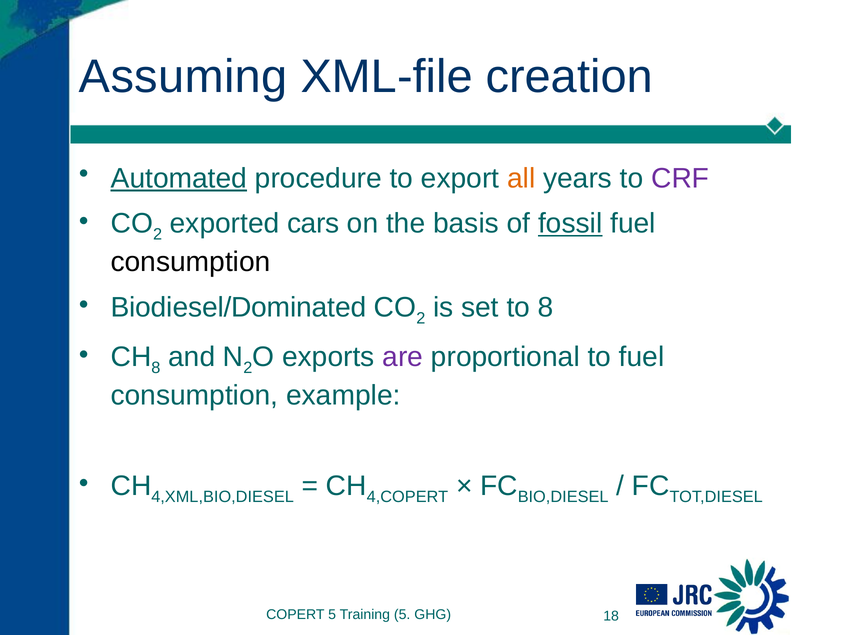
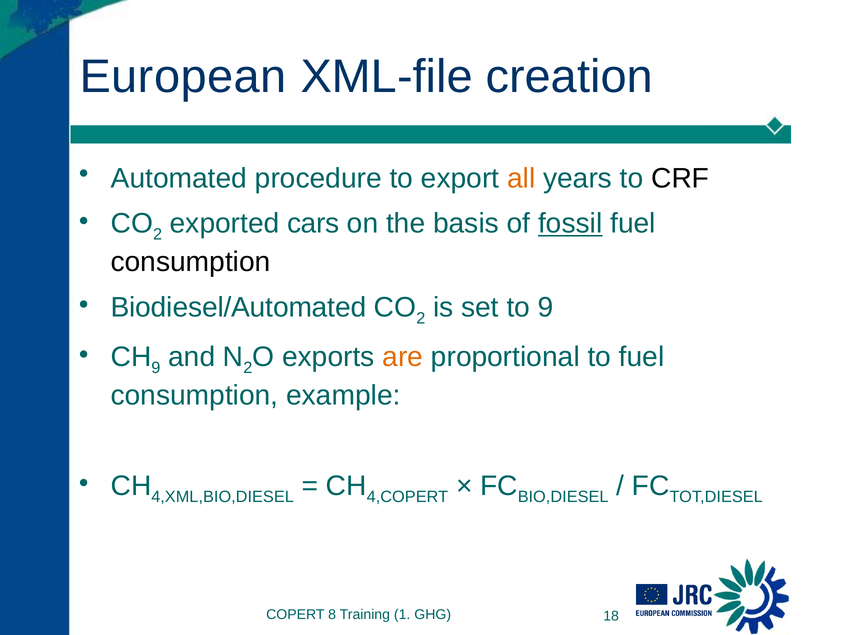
Assuming: Assuming -> European
Automated underline: present -> none
CRF colour: purple -> black
Biodiesel/Dominated: Biodiesel/Dominated -> Biodiesel/Automated
to 8: 8 -> 9
8 at (156, 368): 8 -> 9
are colour: purple -> orange
COPERT 5: 5 -> 8
Training 5: 5 -> 1
